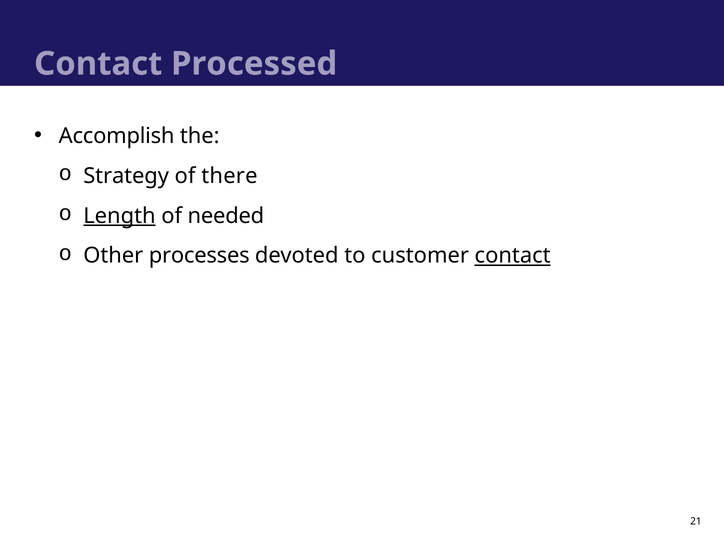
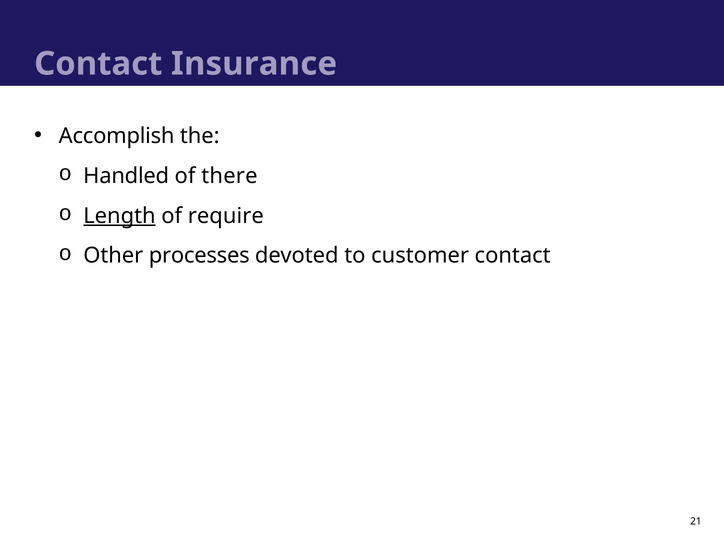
Processed: Processed -> Insurance
Strategy: Strategy -> Handled
needed: needed -> require
contact at (513, 255) underline: present -> none
